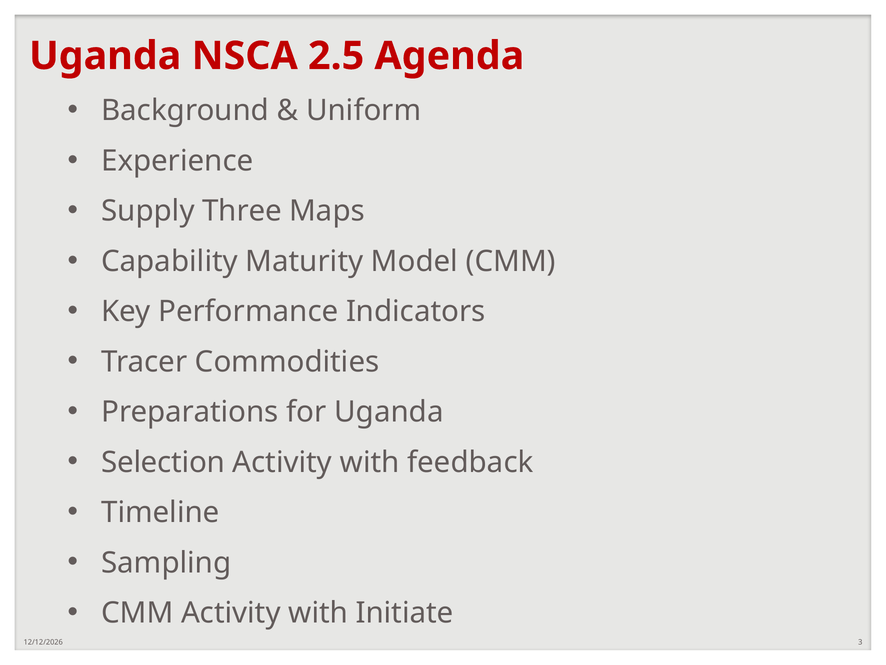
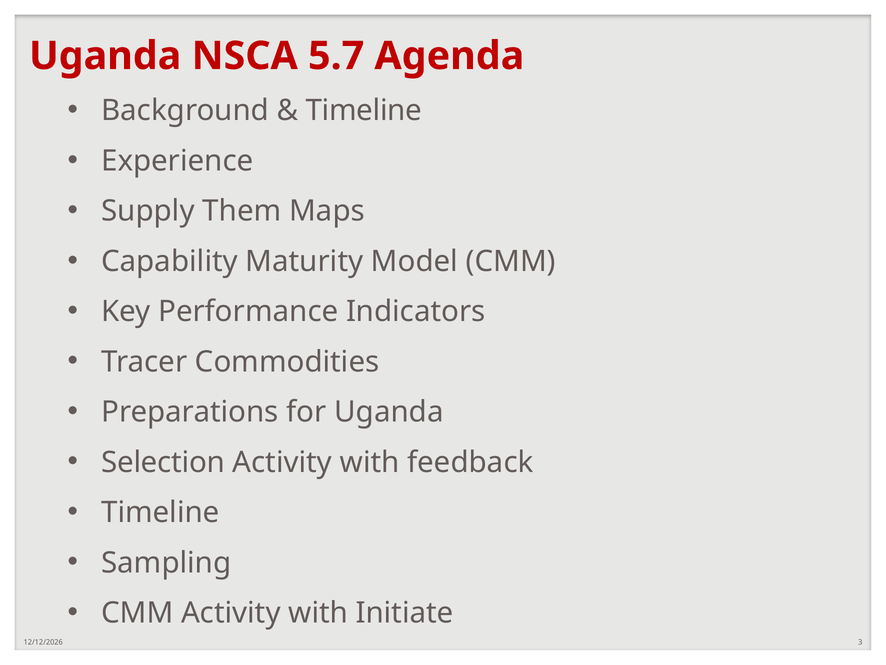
2.5: 2.5 -> 5.7
Uniform at (364, 111): Uniform -> Timeline
Three: Three -> Them
